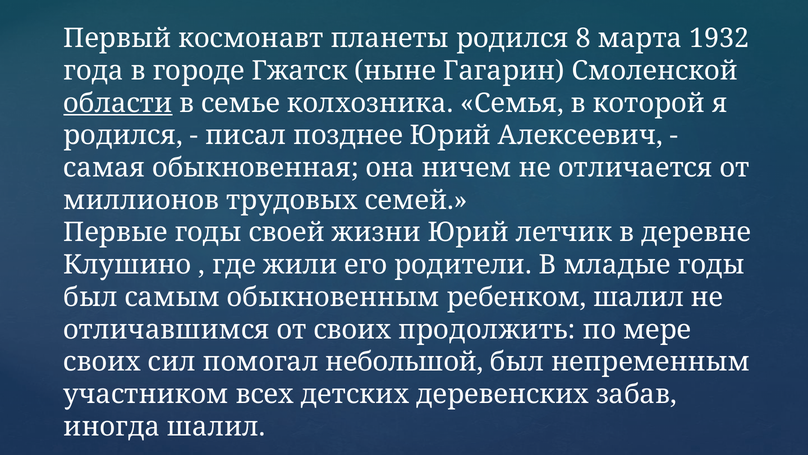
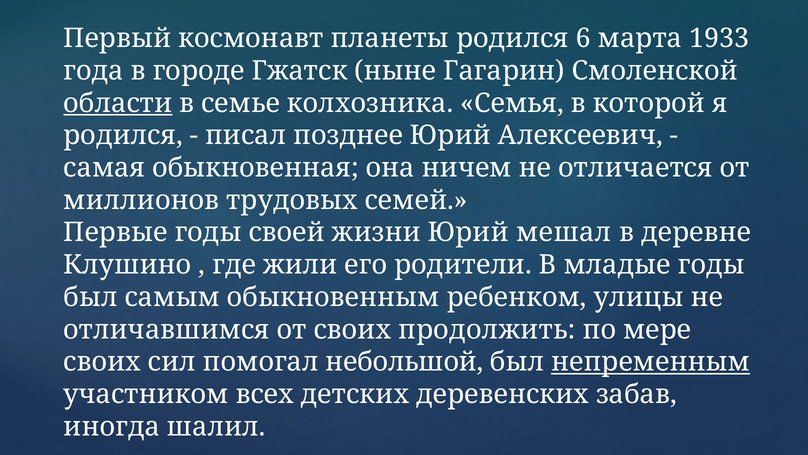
8: 8 -> 6
1932: 1932 -> 1933
летчик: летчик -> мешал
ребенком шалил: шалил -> улицы
непременным underline: none -> present
